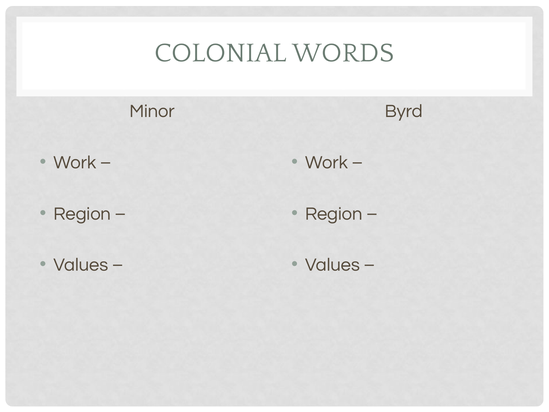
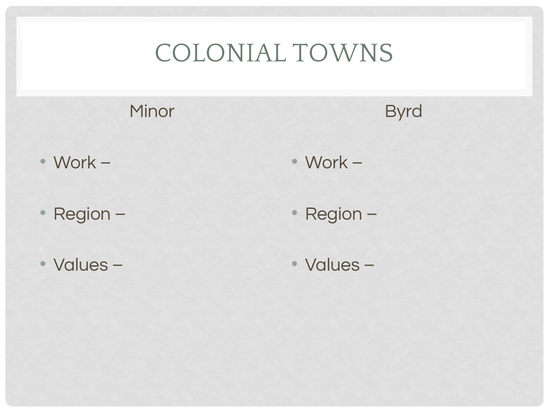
WORDS: WORDS -> TOWNS
